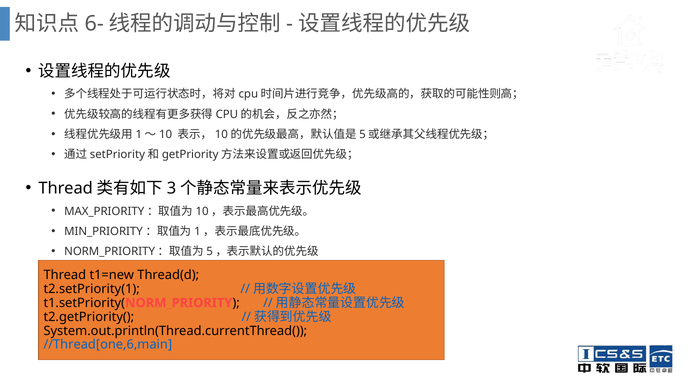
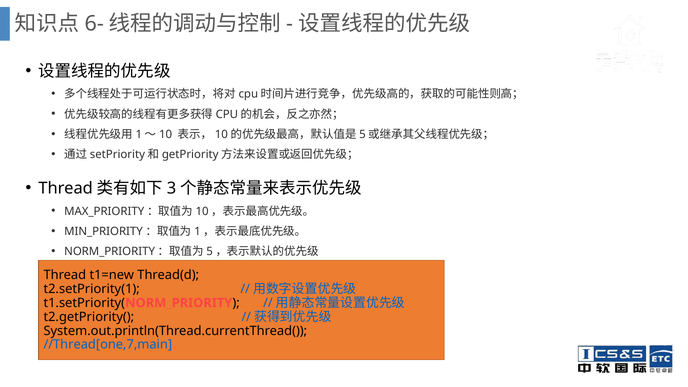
//Thread[one,6,main: //Thread[one,6,main -> //Thread[one,7,main
